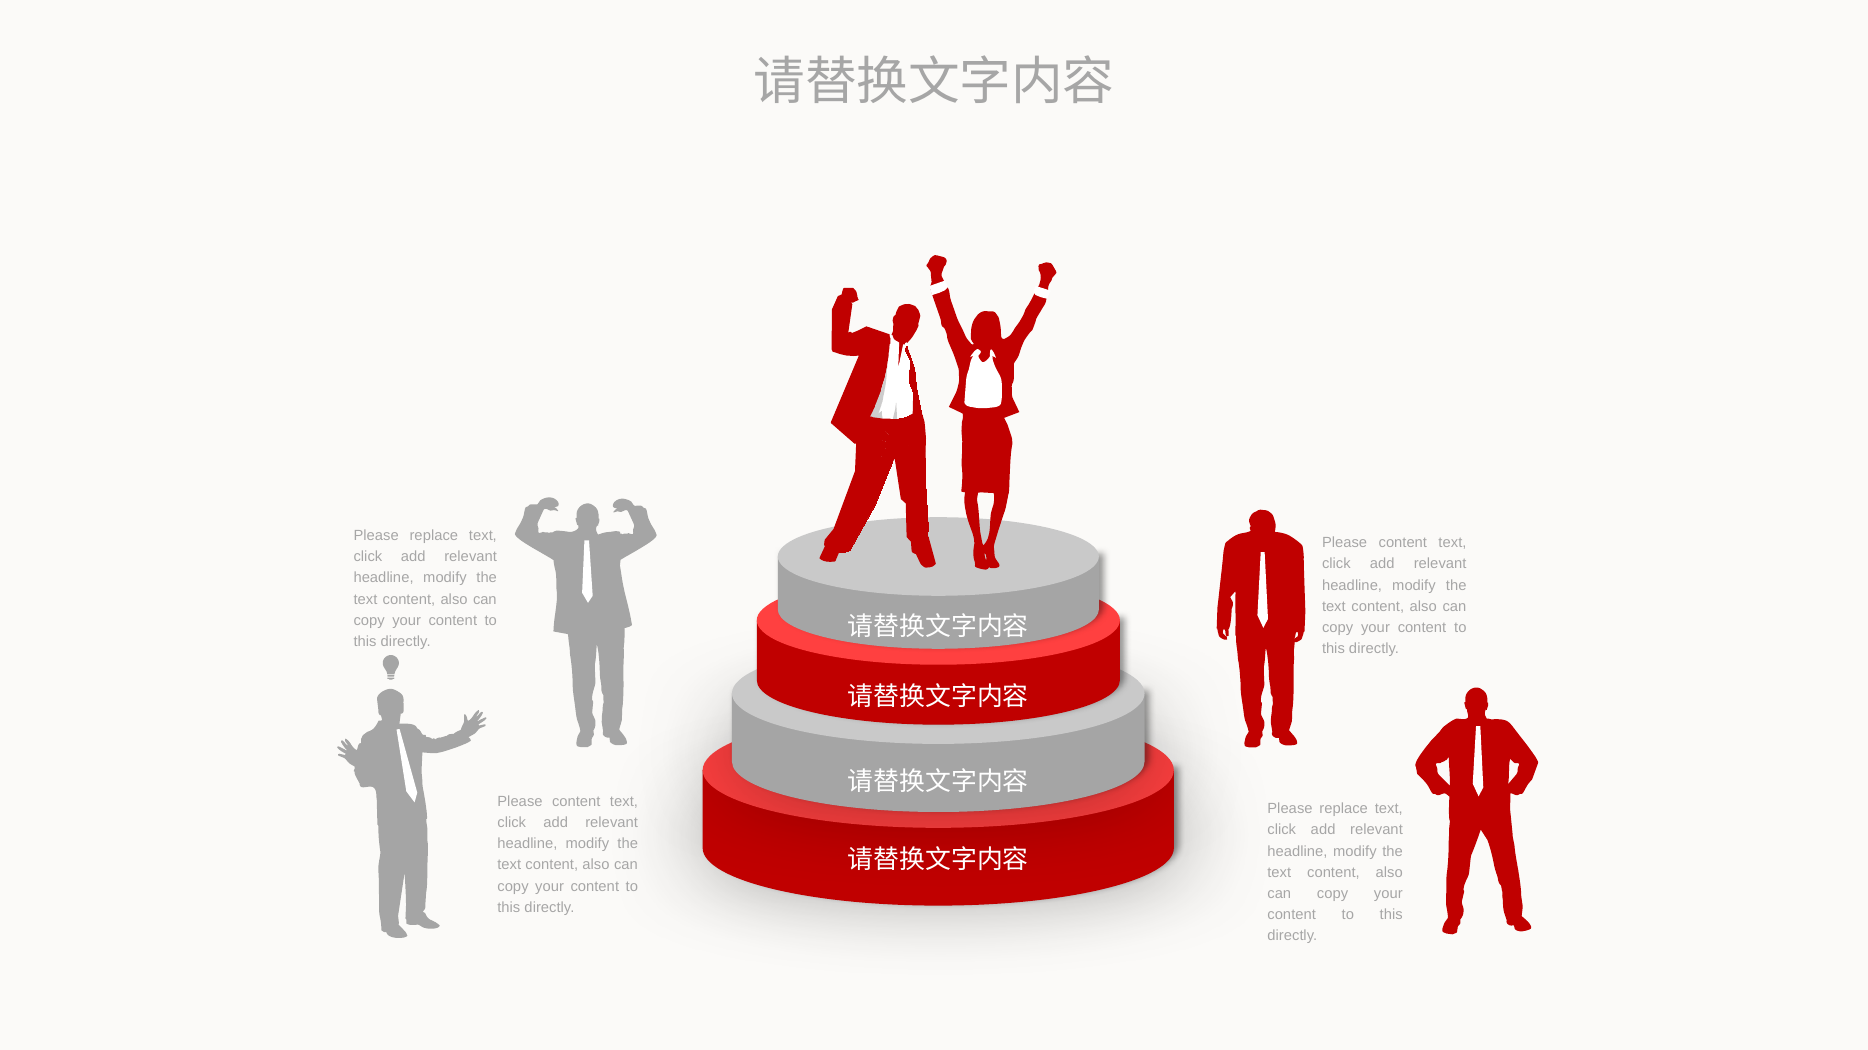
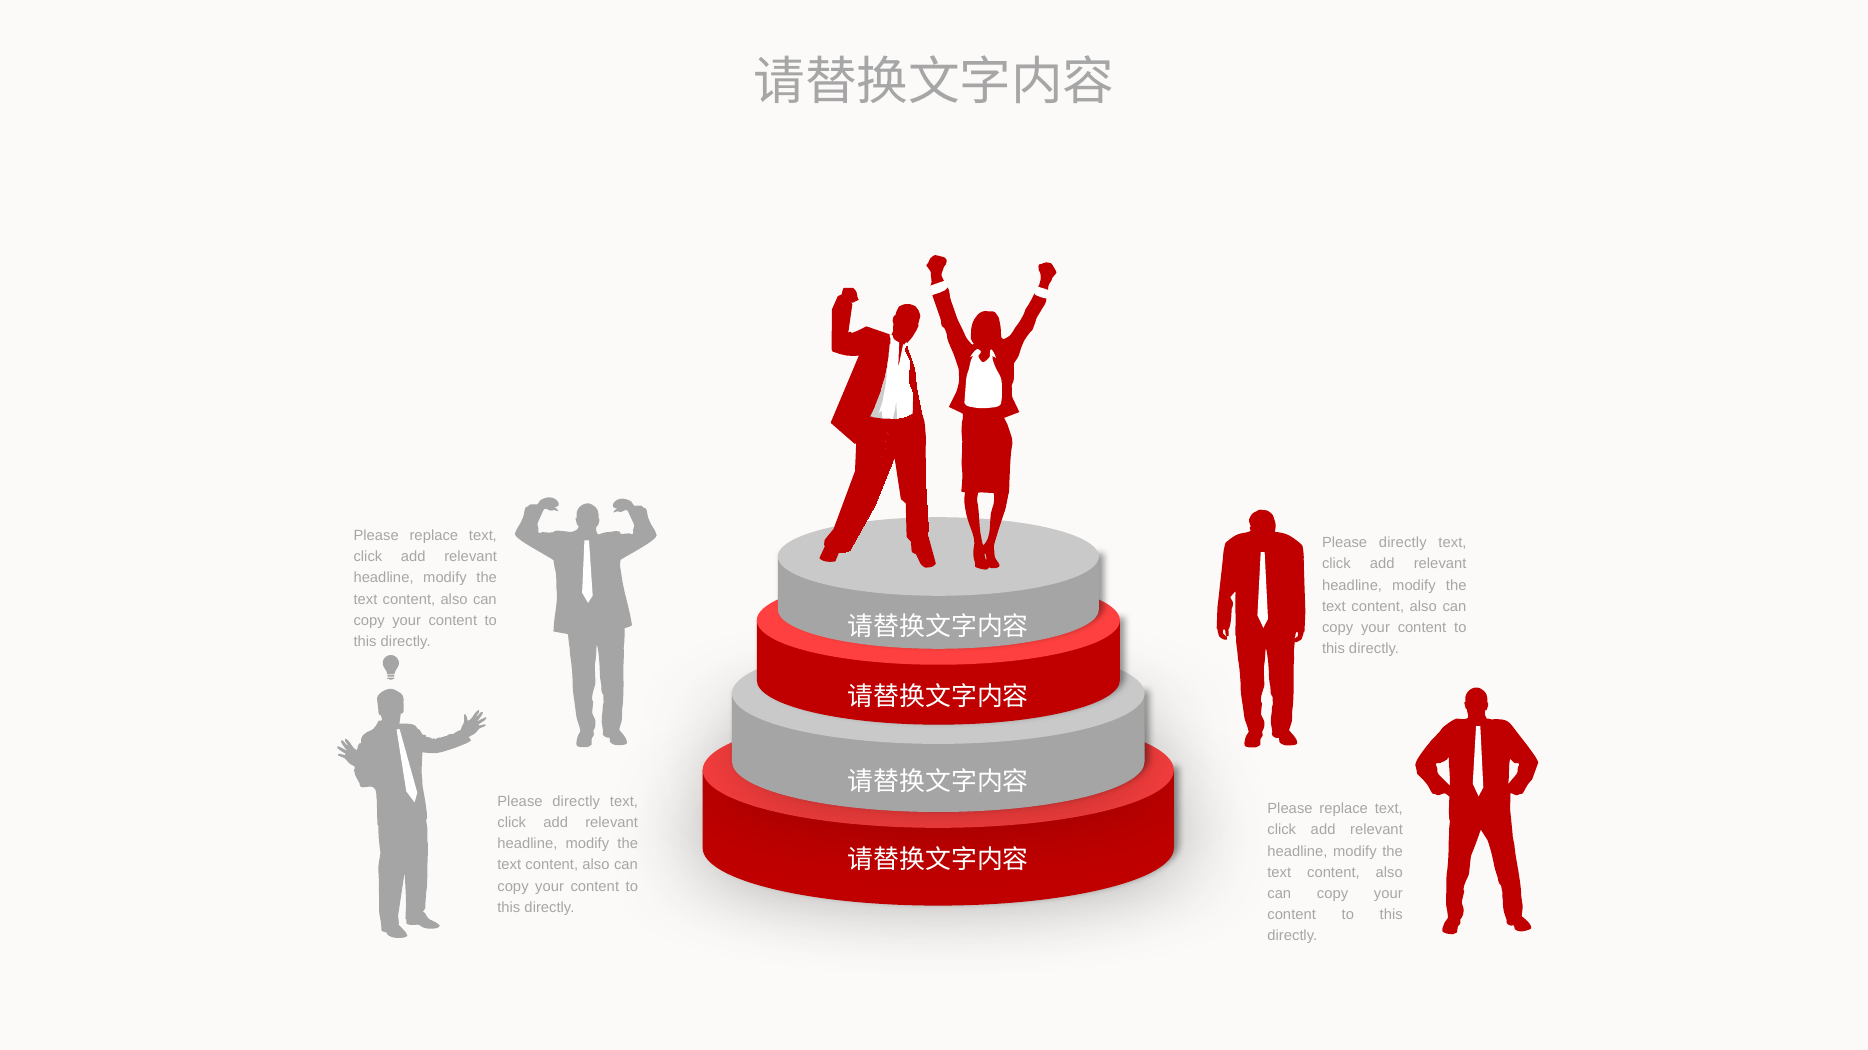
content at (1403, 543): content -> directly
content at (576, 802): content -> directly
